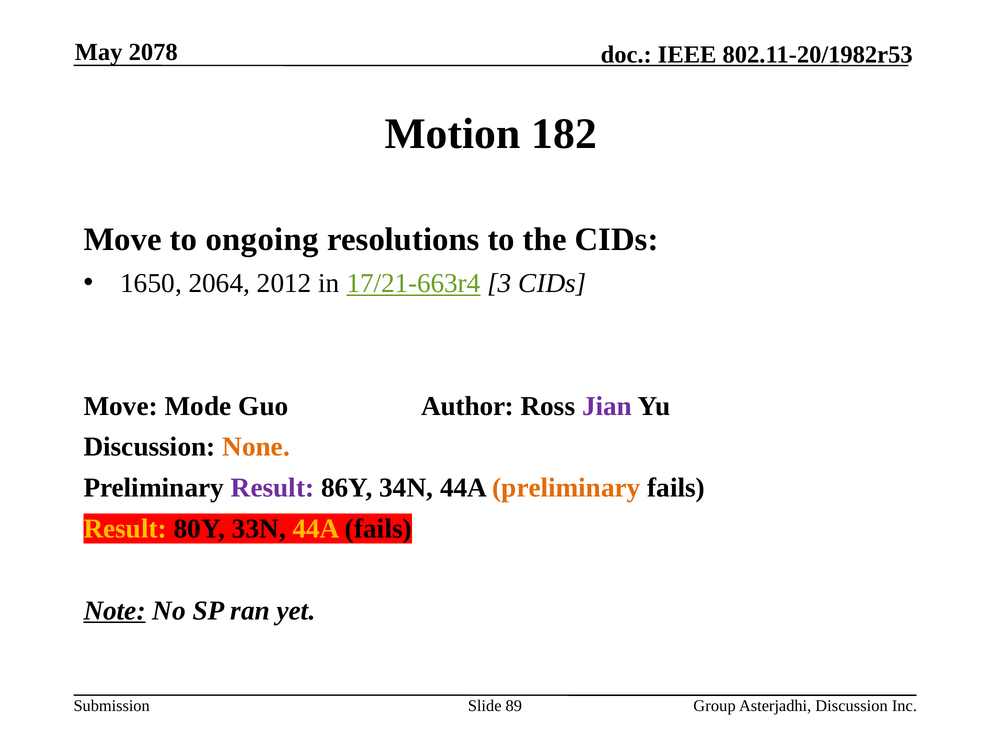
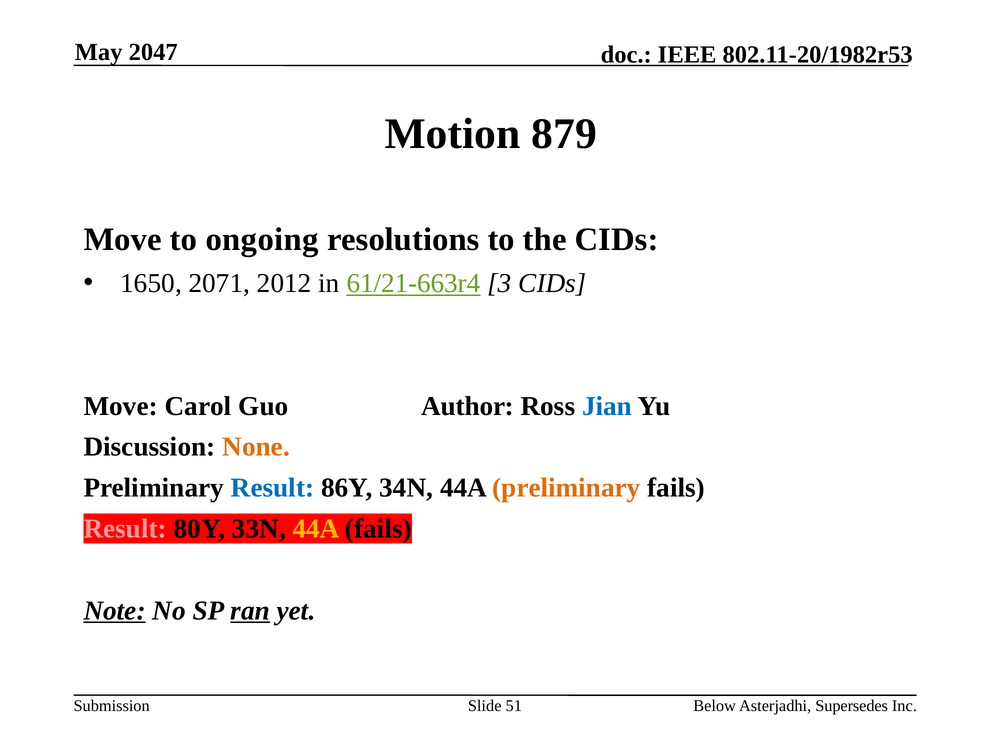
2078: 2078 -> 2047
182: 182 -> 879
2064: 2064 -> 2071
17/21-663r4: 17/21-663r4 -> 61/21-663r4
Mode: Mode -> Carol
Jian colour: purple -> blue
Result at (273, 488) colour: purple -> blue
Result at (125, 529) colour: yellow -> pink
ran underline: none -> present
89: 89 -> 51
Group: Group -> Below
Asterjadhi Discussion: Discussion -> Supersedes
